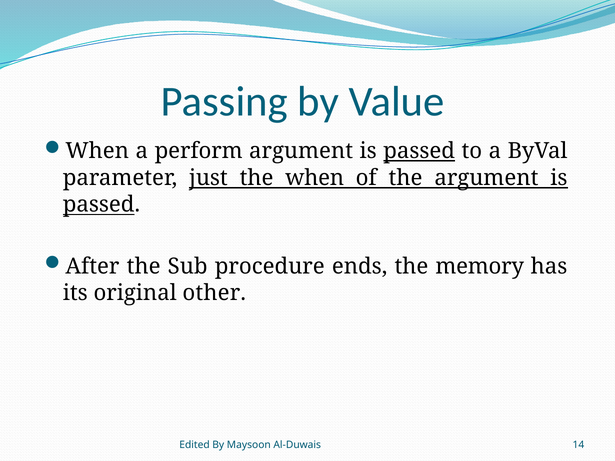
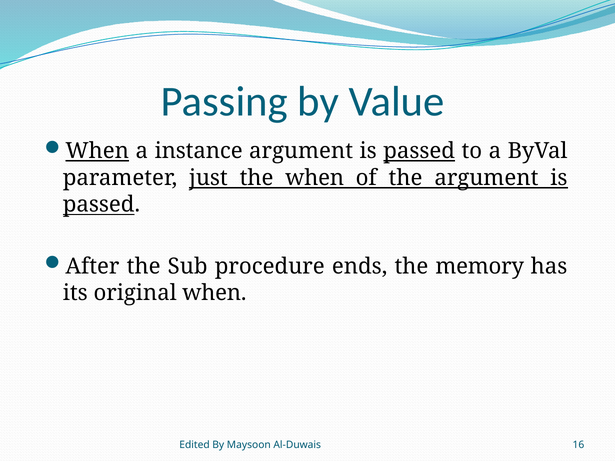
When at (97, 151) underline: none -> present
perform: perform -> instance
original other: other -> when
14: 14 -> 16
